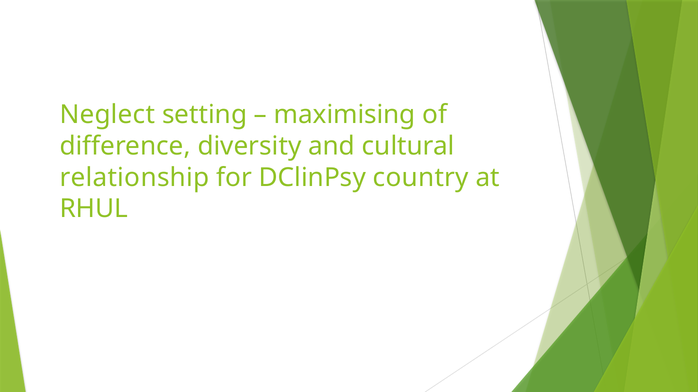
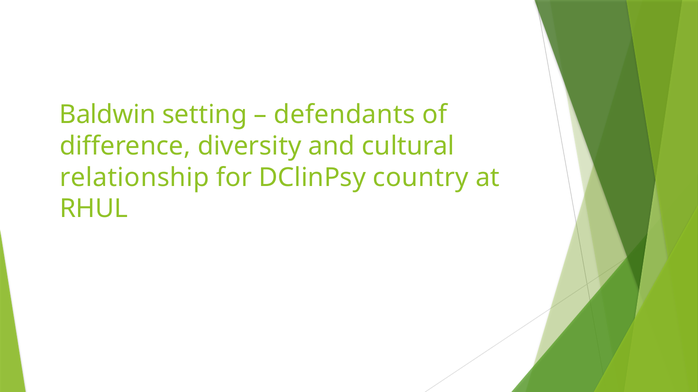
Neglect: Neglect -> Baldwin
maximising: maximising -> defendants
